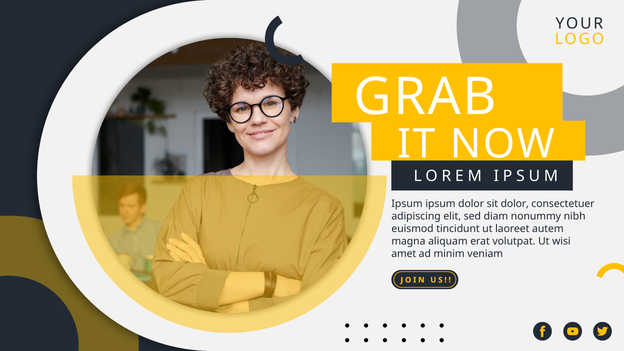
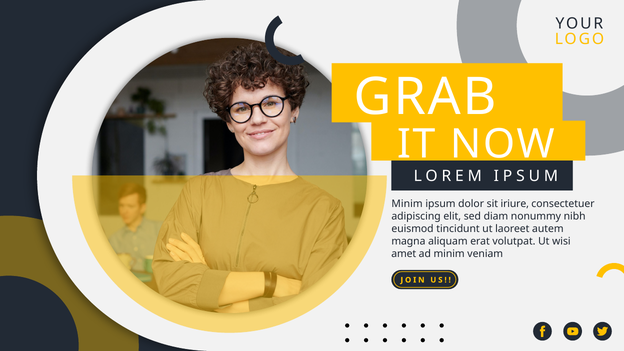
Ipsum at (407, 204): Ipsum -> Minim
sit dolor: dolor -> iriure
